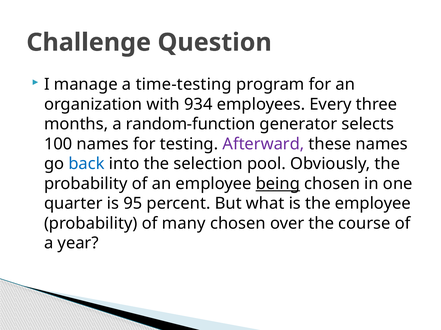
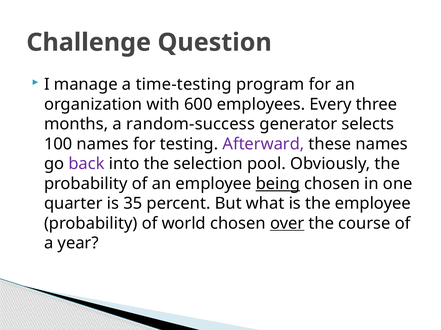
934: 934 -> 600
random-function: random-function -> random-success
back colour: blue -> purple
95: 95 -> 35
many: many -> world
over underline: none -> present
